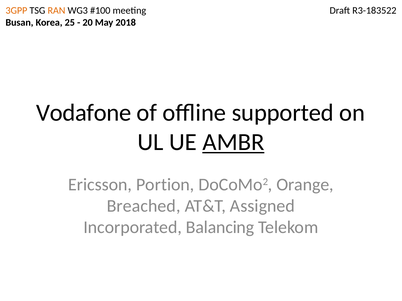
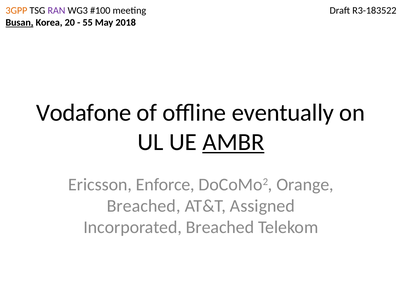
RAN colour: orange -> purple
Busan underline: none -> present
25: 25 -> 20
20: 20 -> 55
supported: supported -> eventually
Portion: Portion -> Enforce
Incorporated Balancing: Balancing -> Breached
